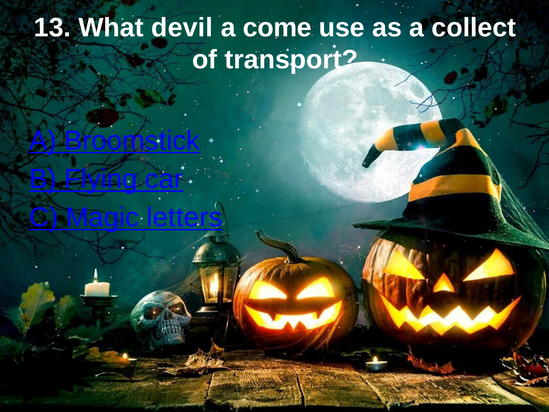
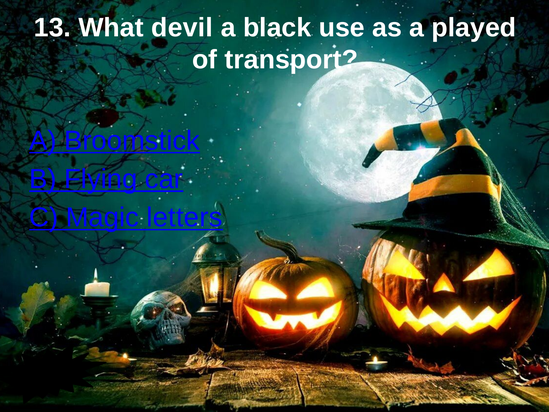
come: come -> black
collect: collect -> played
